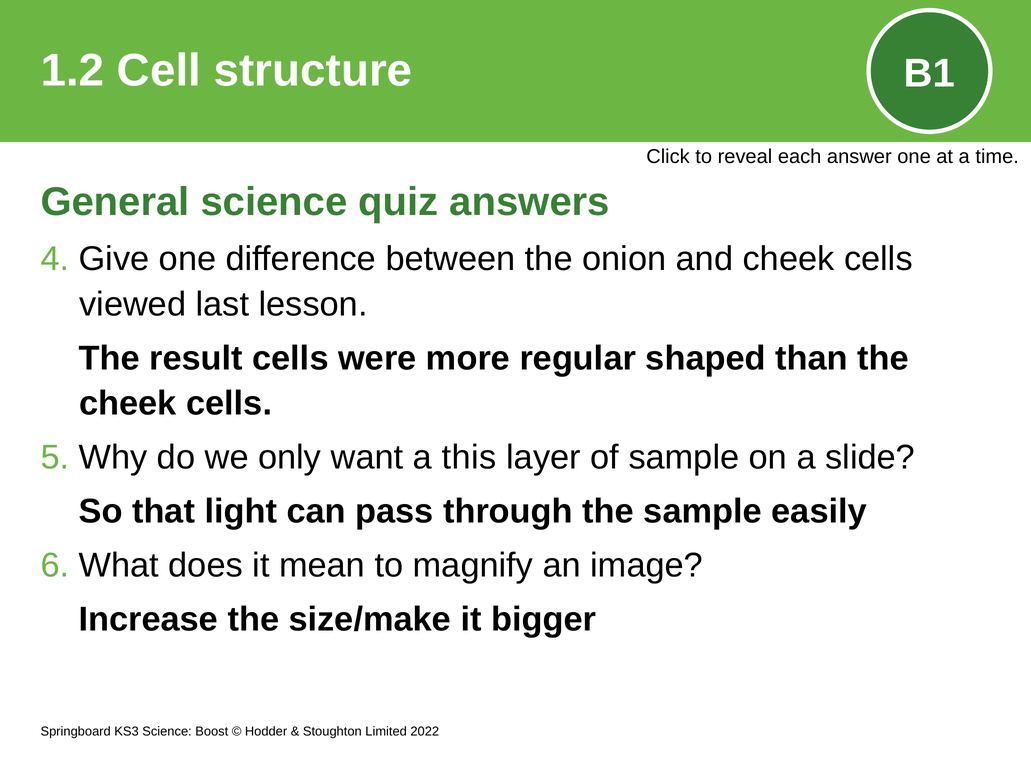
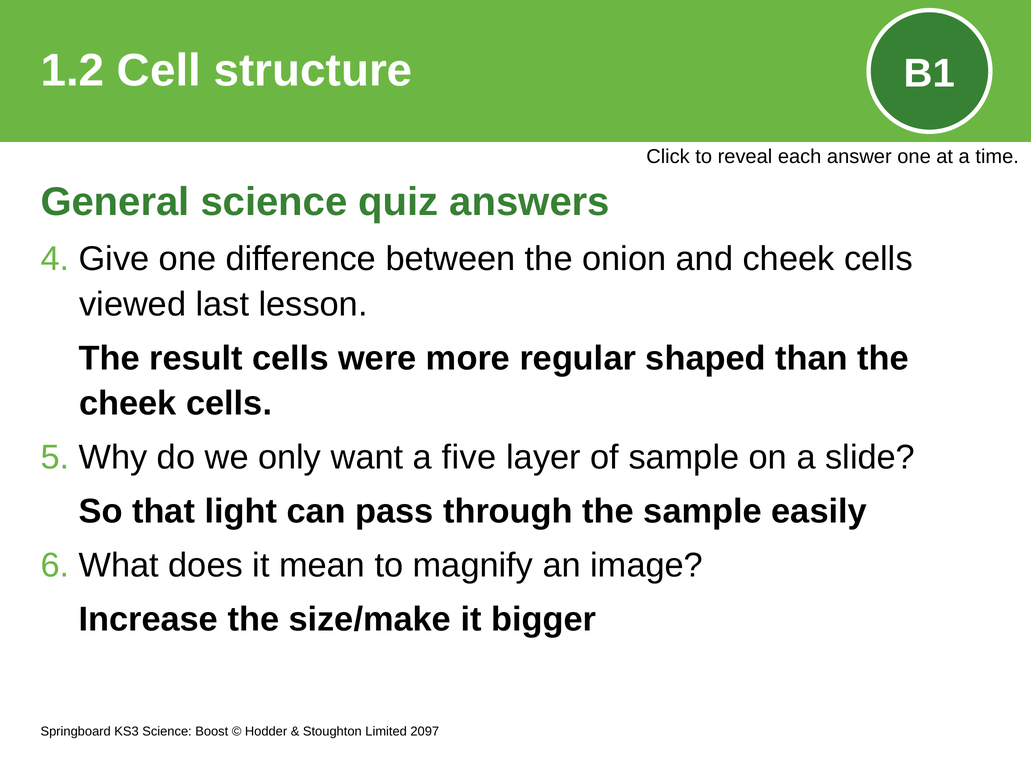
this: this -> five
2022: 2022 -> 2097
